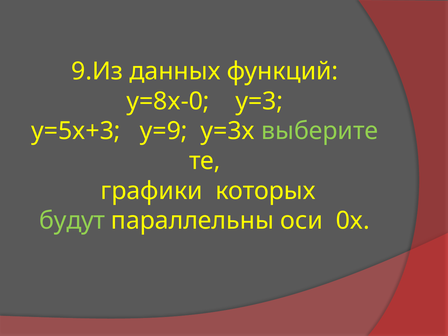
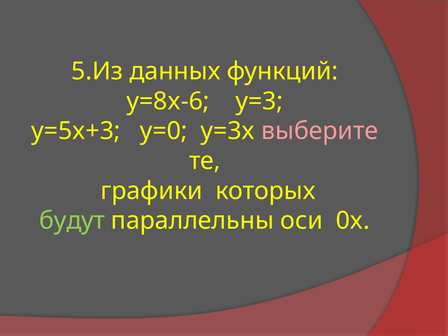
9.Из: 9.Из -> 5.Из
y=8x-0: y=8x-0 -> y=8x-6
y=9: y=9 -> y=0
выберите colour: light green -> pink
